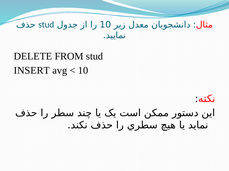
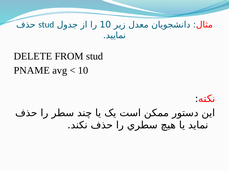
INSERT: INSERT -> PNAME
